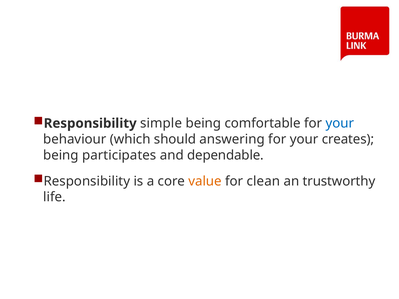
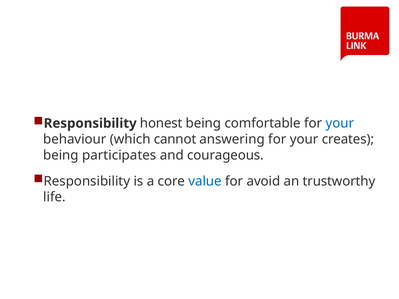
simple: simple -> honest
should: should -> cannot
dependable: dependable -> courageous
value colour: orange -> blue
clean: clean -> avoid
